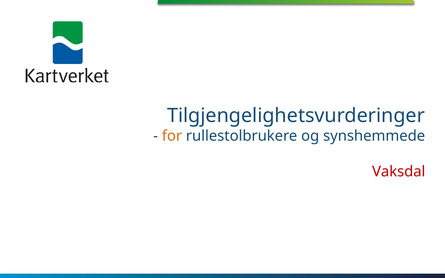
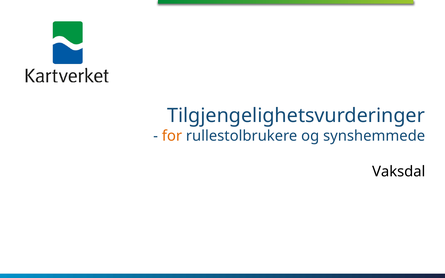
Vaksdal colour: red -> black
